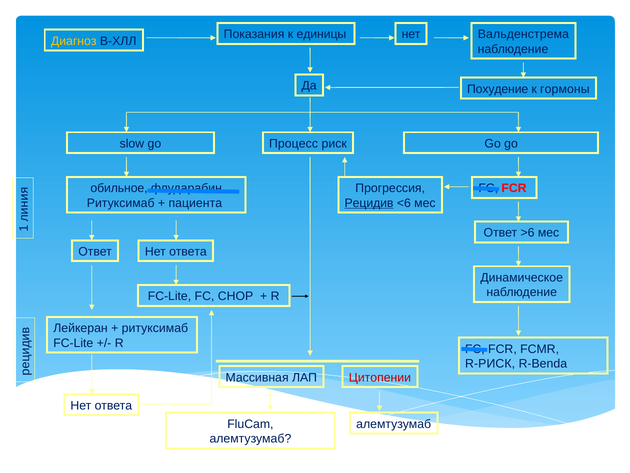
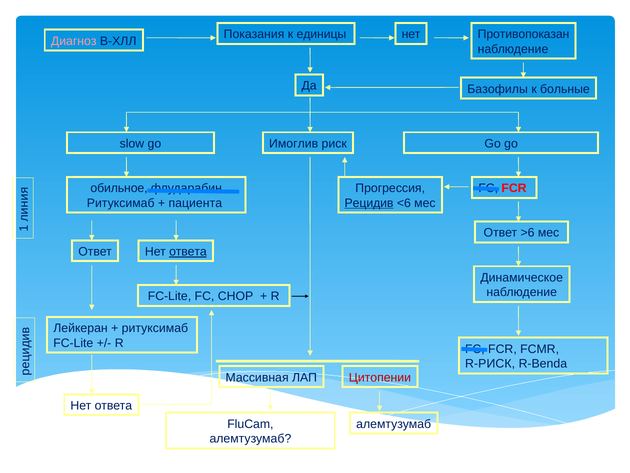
Вальденстрема: Вальденстрема -> Противопоказан
Диагноз colour: yellow -> pink
Похудение: Похудение -> Базофилы
гормоны: гормоны -> больные
Процесс: Процесс -> Имоглив
ответа at (188, 251) underline: none -> present
